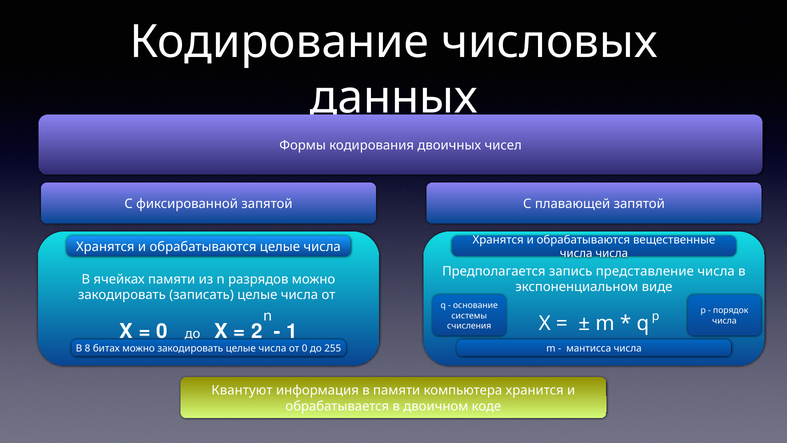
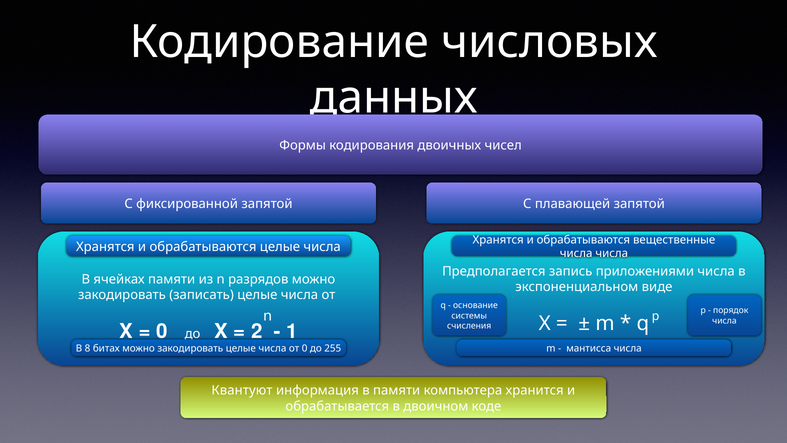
представление: представление -> приложениями
